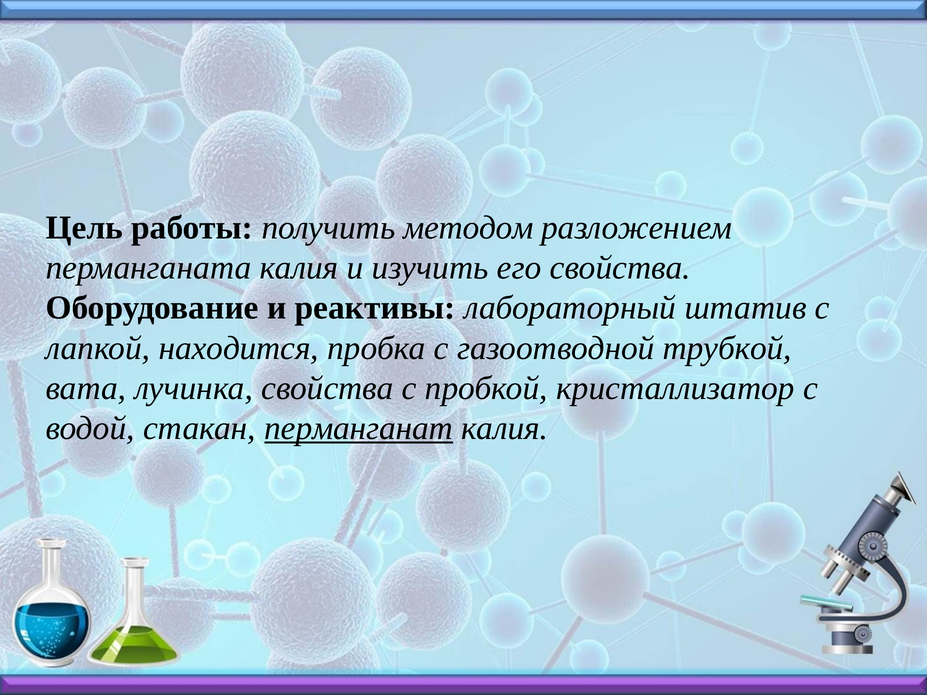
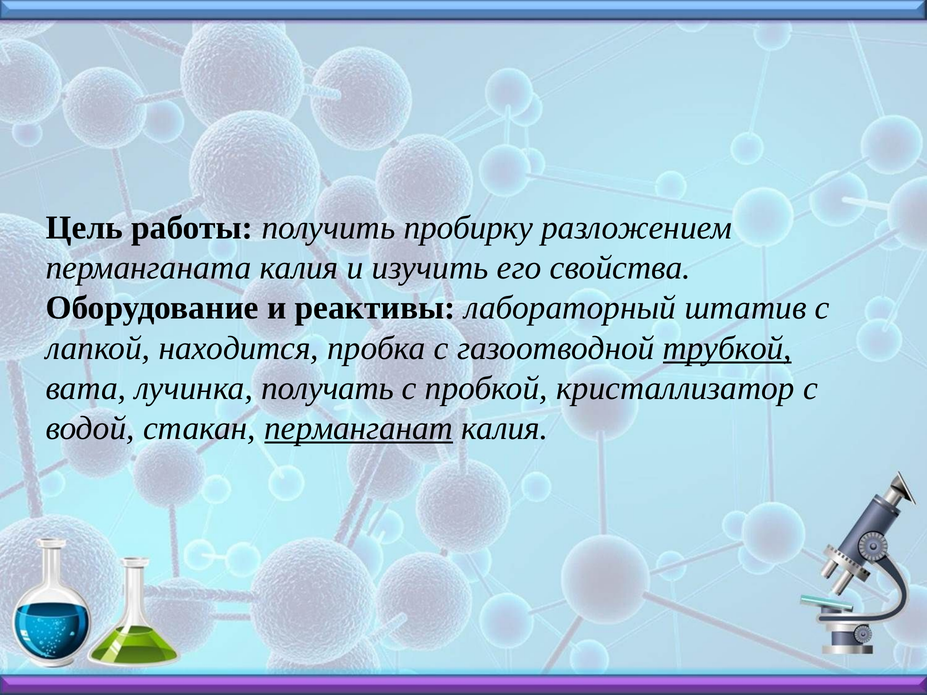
методом: методом -> пробирку
трубкой underline: none -> present
лучинка свойства: свойства -> получать
